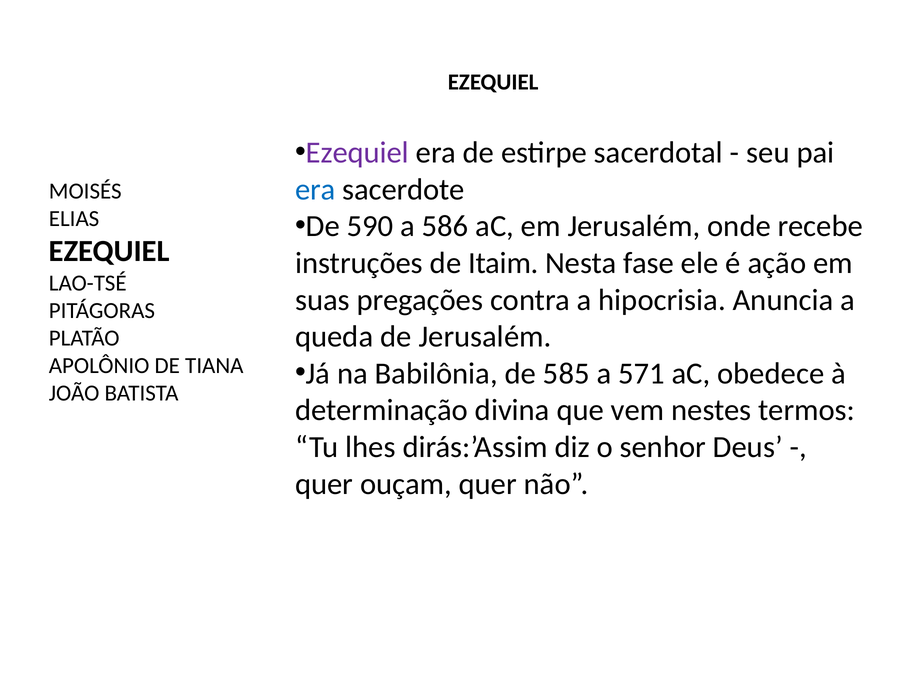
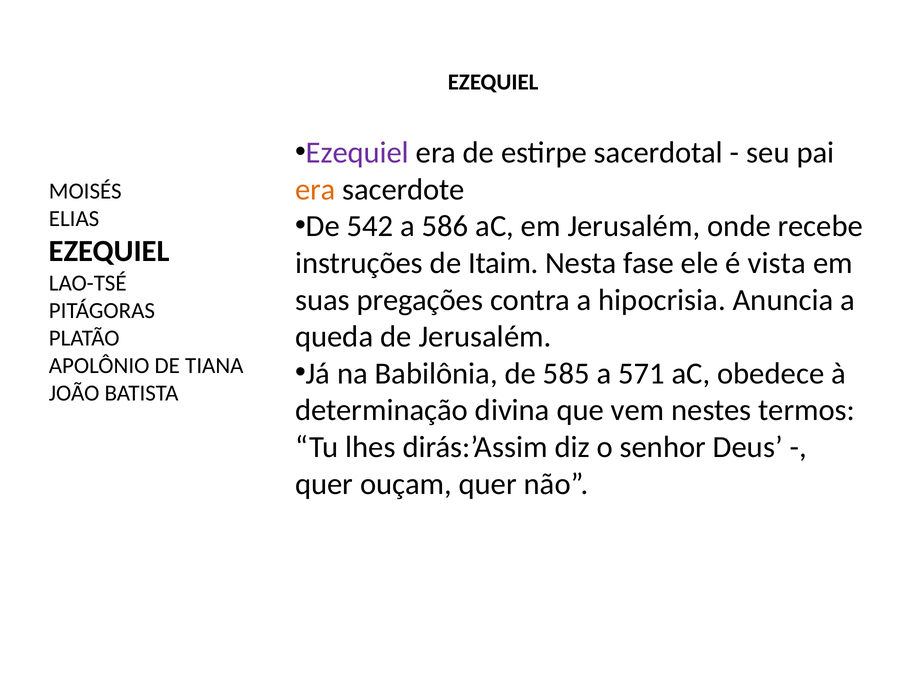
era at (315, 189) colour: blue -> orange
590: 590 -> 542
ação: ação -> vista
